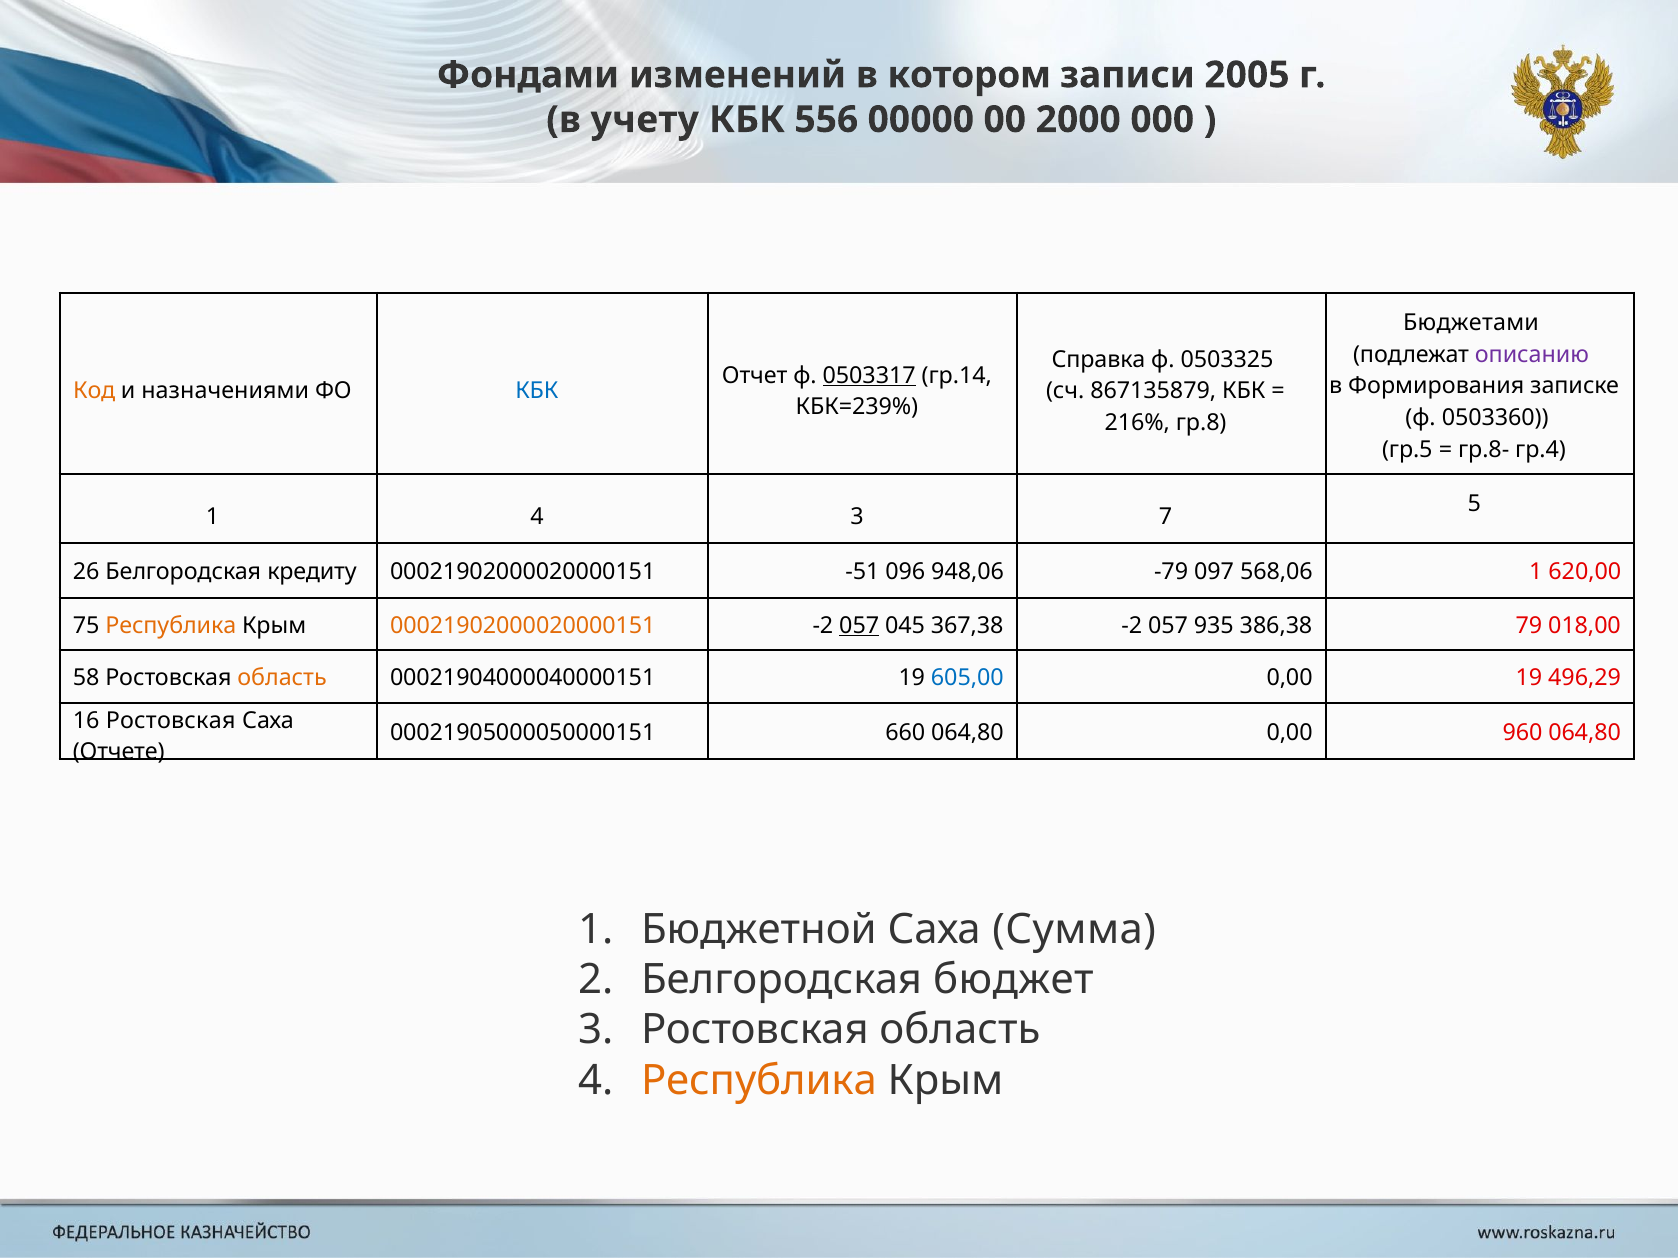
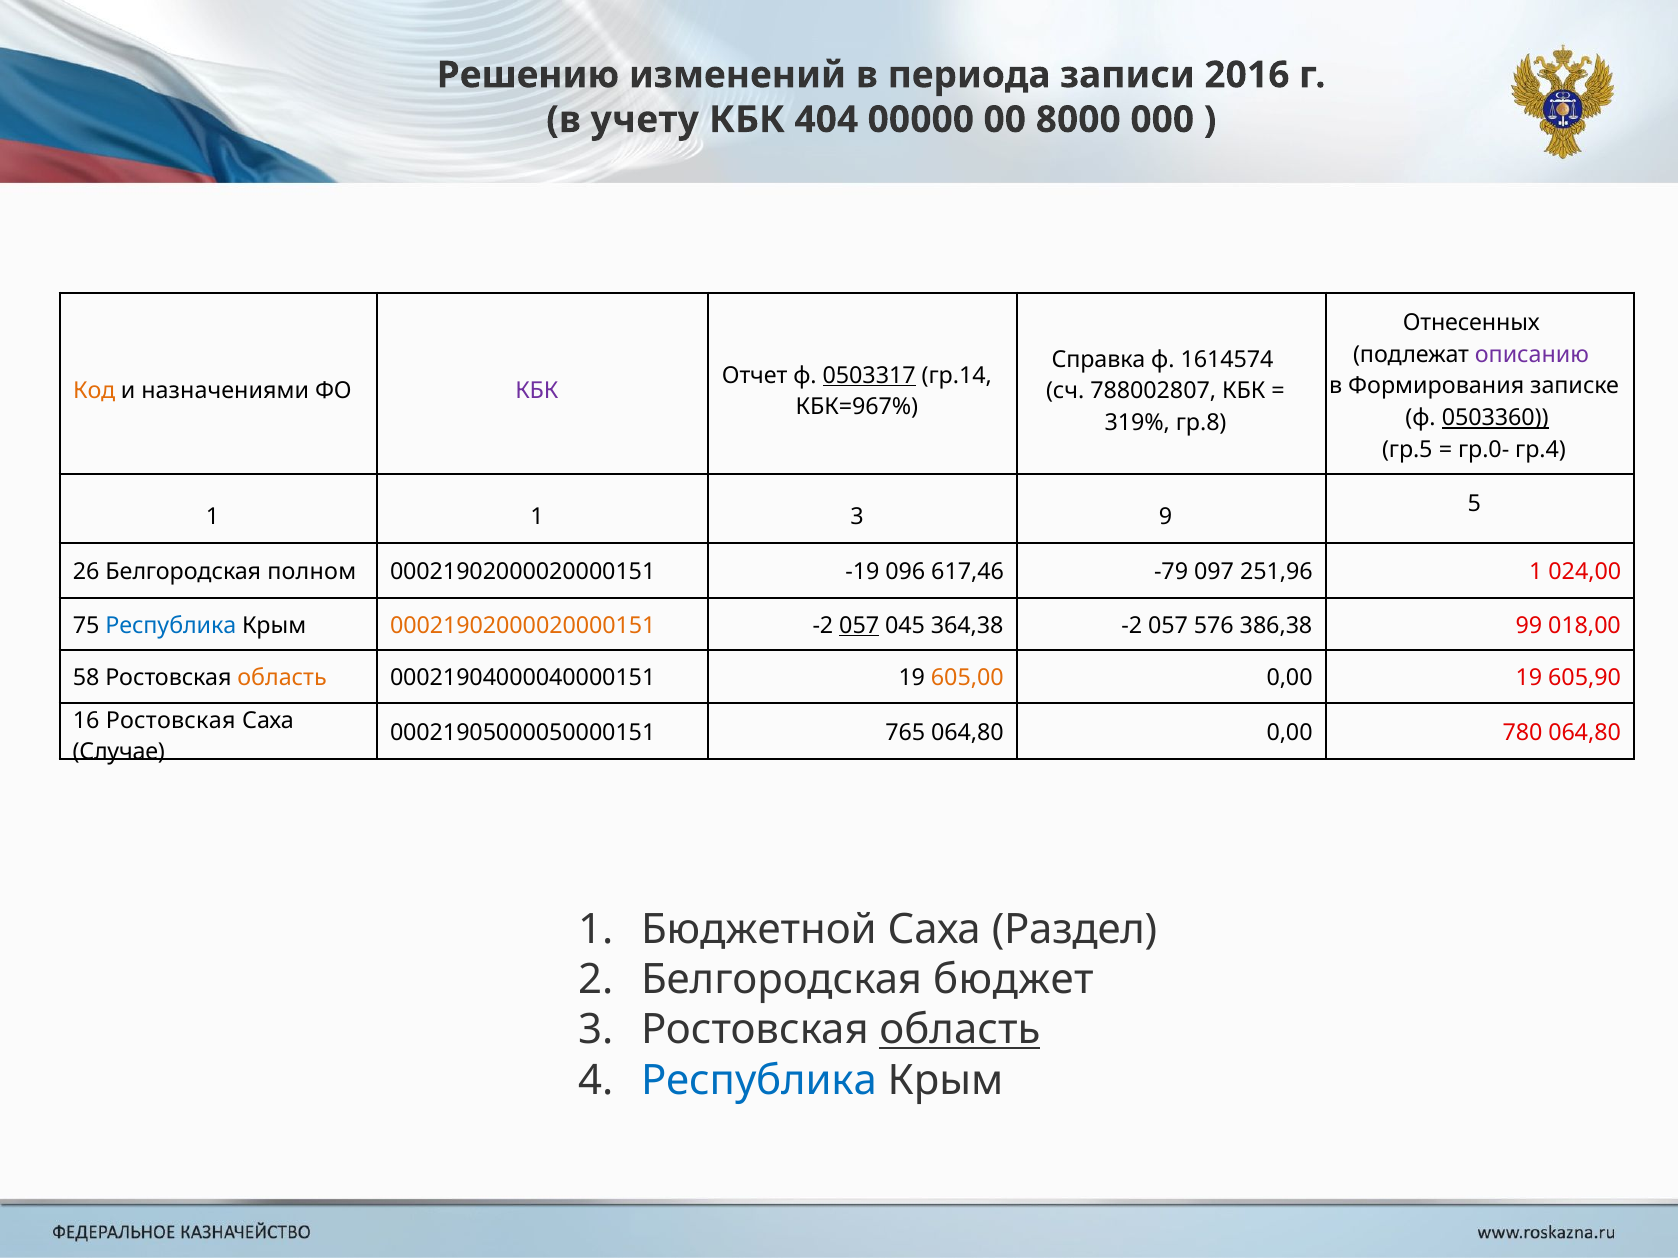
Фондами: Фондами -> Решению
котором: котором -> периода
2005: 2005 -> 2016
556: 556 -> 404
2000: 2000 -> 8000
Бюджетами: Бюджетами -> Отнесенных
0503325: 0503325 -> 1614574
КБК at (537, 391) colour: blue -> purple
867135879: 867135879 -> 788002807
КБК=239%: КБК=239% -> КБК=967%
0503360 underline: none -> present
216%: 216% -> 319%
гр.8-: гр.8- -> гр.0-
1 4: 4 -> 1
7: 7 -> 9
кредиту: кредиту -> полном
-51: -51 -> -19
948,06: 948,06 -> 617,46
568,06: 568,06 -> 251,96
620,00: 620,00 -> 024,00
Республика at (171, 626) colour: orange -> blue
367,38: 367,38 -> 364,38
935: 935 -> 576
79: 79 -> 99
605,00 colour: blue -> orange
496,29: 496,29 -> 605,90
660: 660 -> 765
960: 960 -> 780
Отчете: Отчете -> Случае
Сумма: Сумма -> Раздел
область at (960, 1030) underline: none -> present
Республика at (759, 1081) colour: orange -> blue
